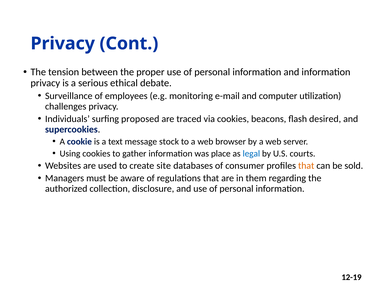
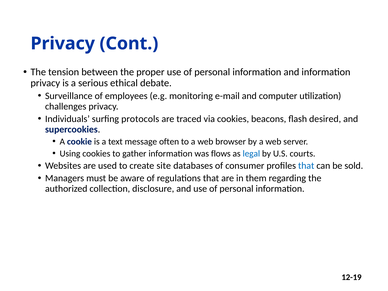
proposed: proposed -> protocols
stock: stock -> often
place: place -> flows
that at (306, 166) colour: orange -> blue
